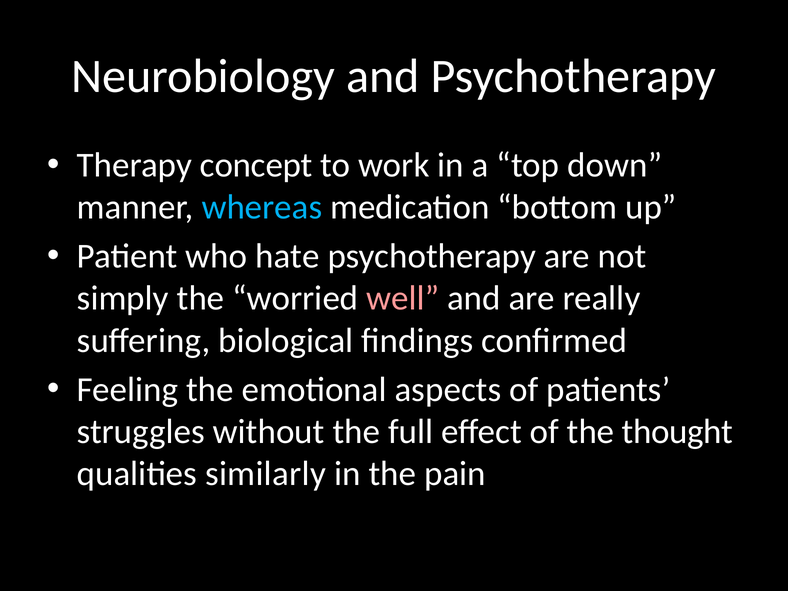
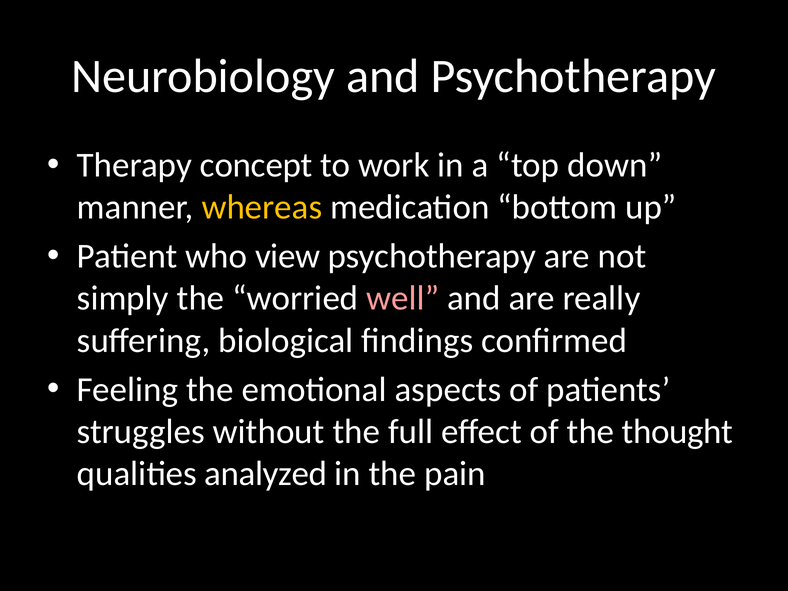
whereas colour: light blue -> yellow
hate: hate -> view
similarly: similarly -> analyzed
